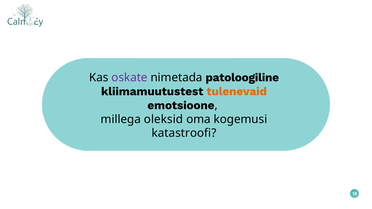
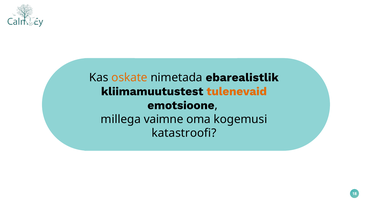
oskate colour: purple -> orange
patoloogiline: patoloogiline -> ebarealistlik
oleksid: oleksid -> vaimne
